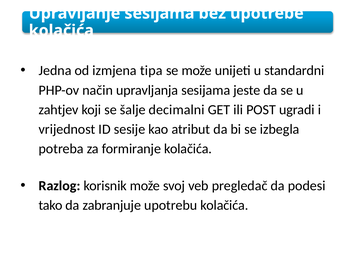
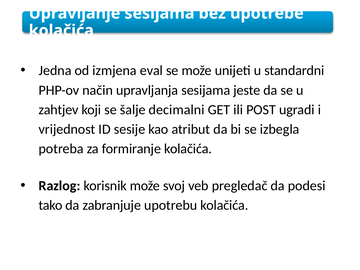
tipa: tipa -> eval
